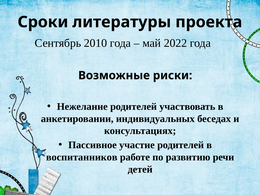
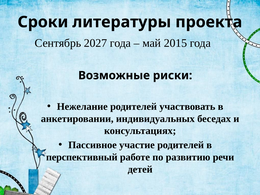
2010: 2010 -> 2027
2022: 2022 -> 2015
воспитанников: воспитанников -> перспективный
